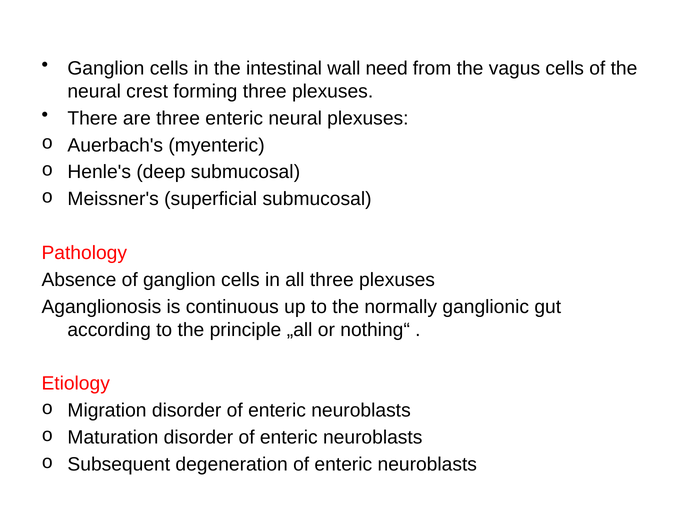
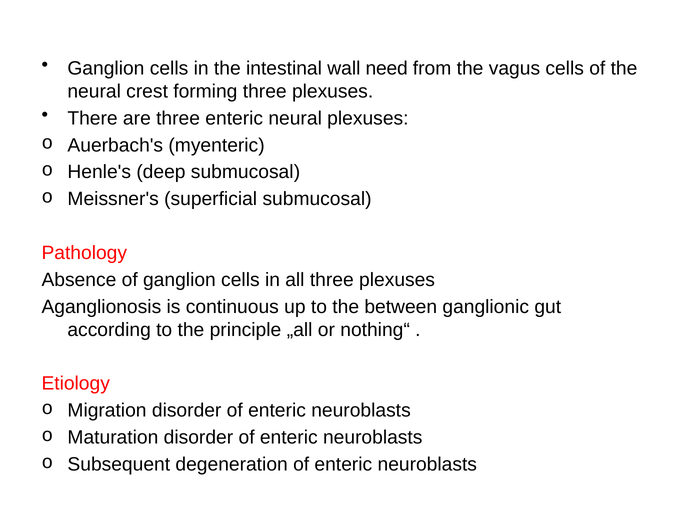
normally: normally -> between
